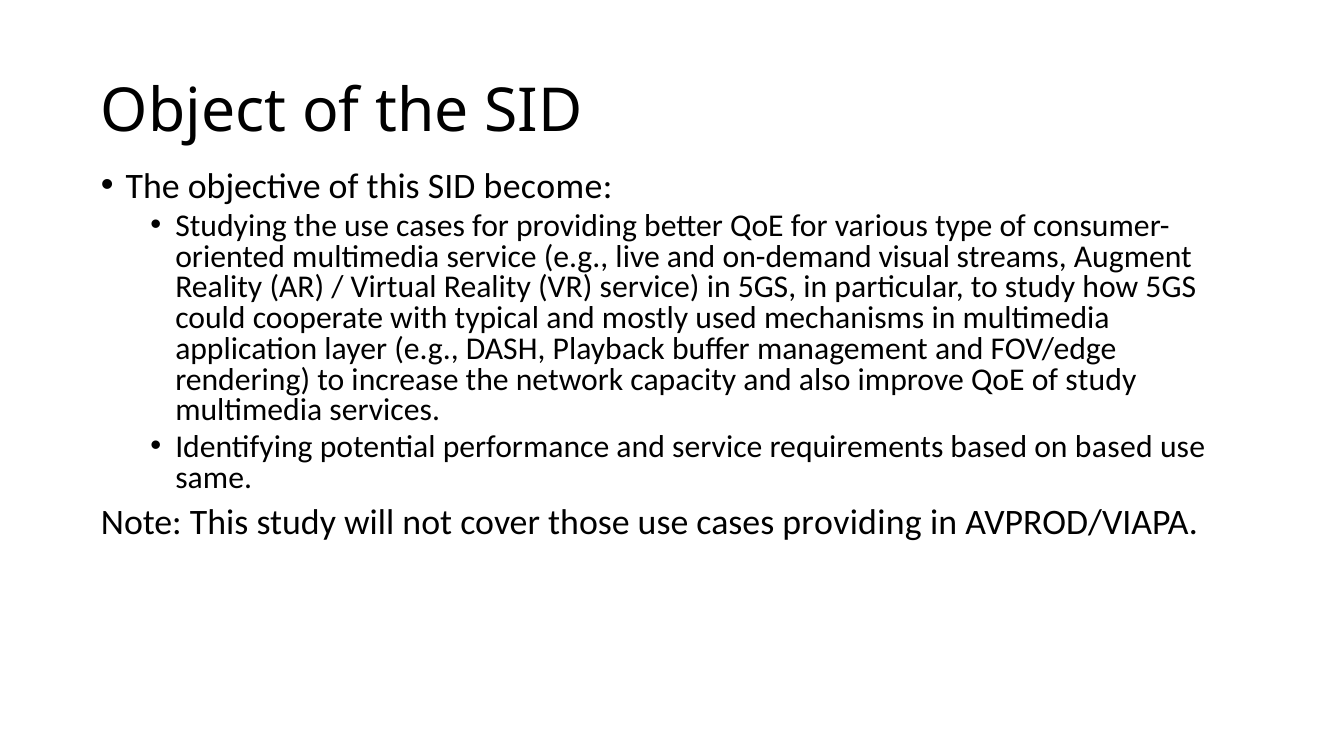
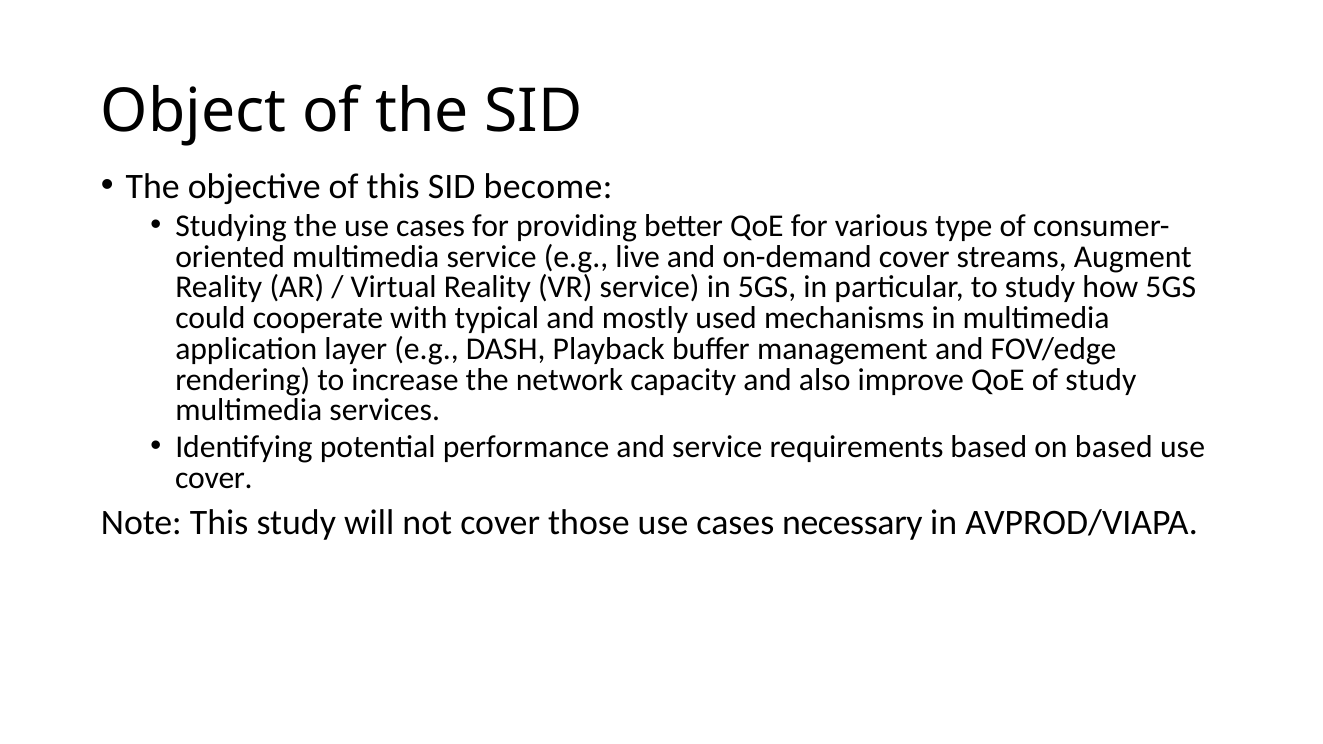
on-demand visual: visual -> cover
same at (214, 478): same -> cover
cases providing: providing -> necessary
